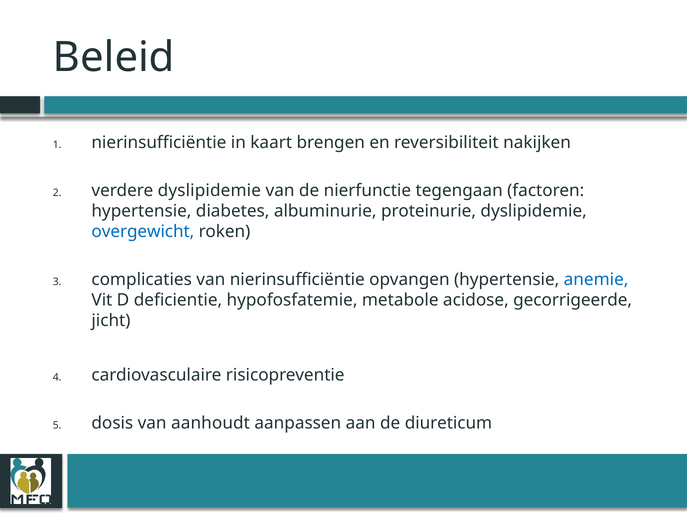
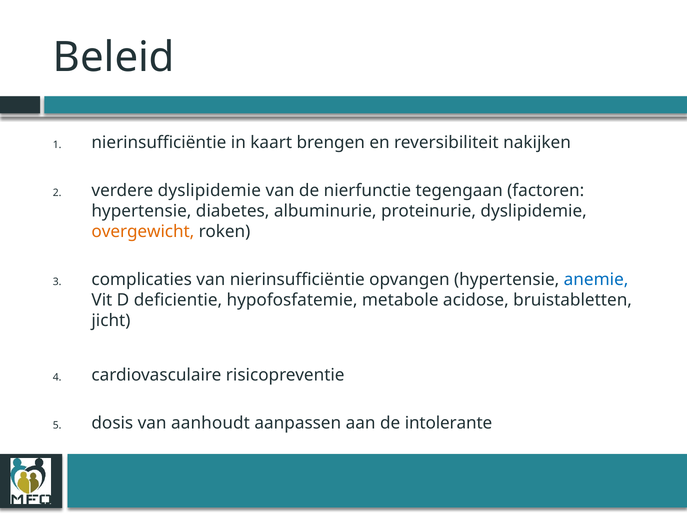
overgewicht colour: blue -> orange
gecorrigeerde: gecorrigeerde -> bruistabletten
diureticum: diureticum -> intolerante
